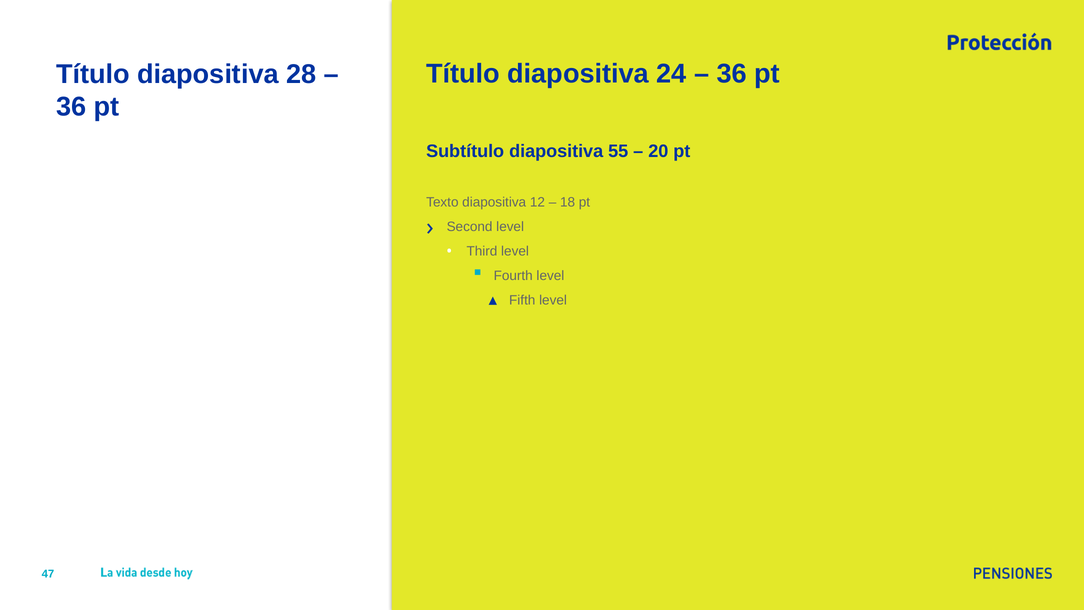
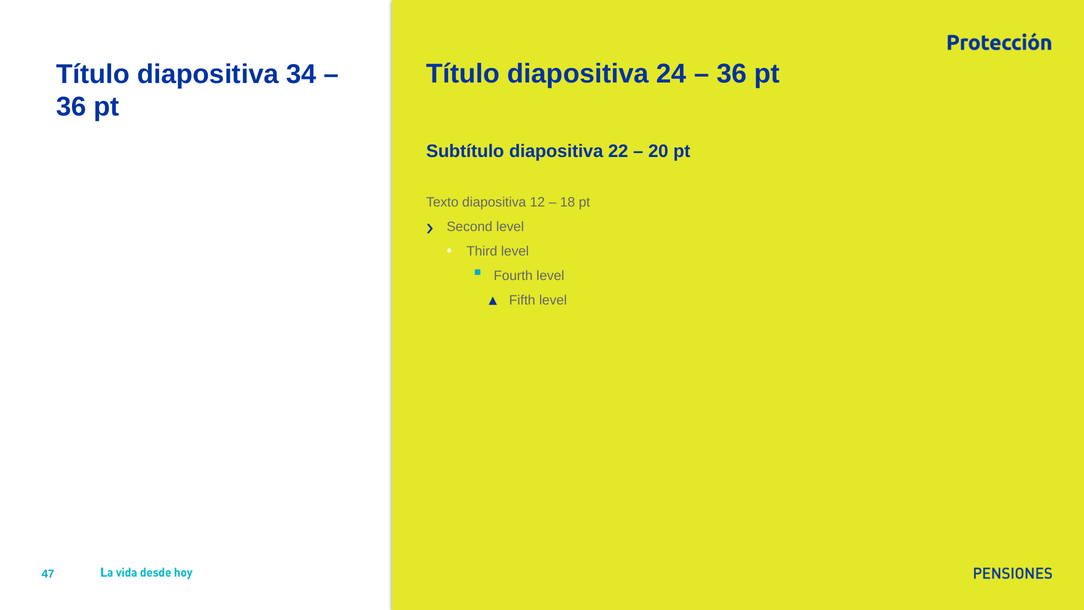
28: 28 -> 34
55: 55 -> 22
